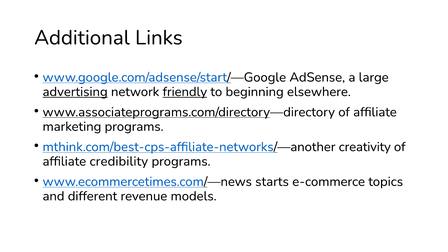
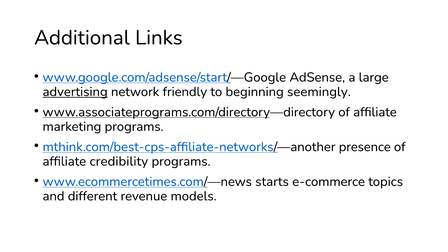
friendly underline: present -> none
elsewhere: elsewhere -> seemingly
creativity: creativity -> presence
